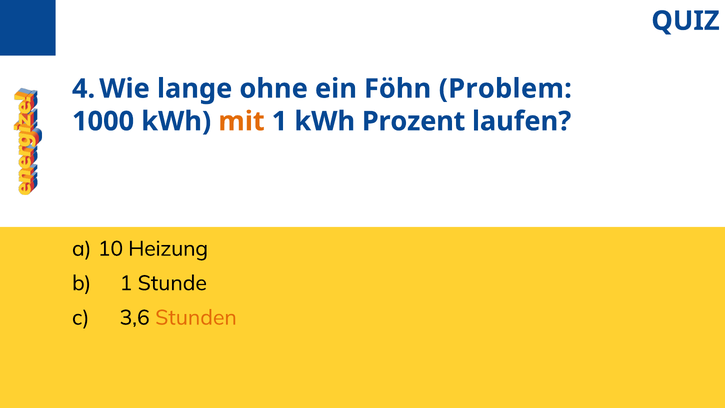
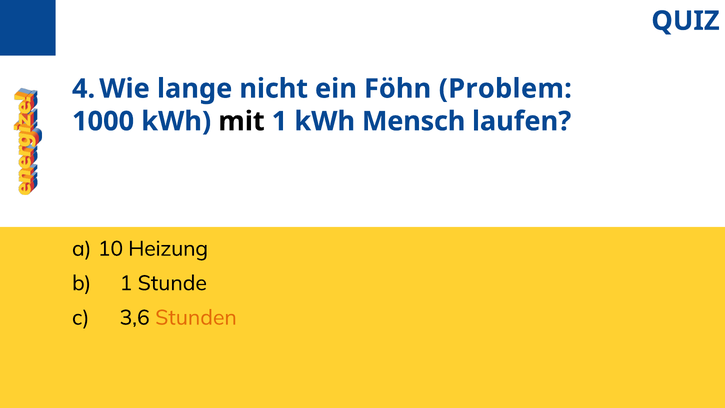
ohne: ohne -> nicht
mit colour: orange -> black
Prozent: Prozent -> Mensch
